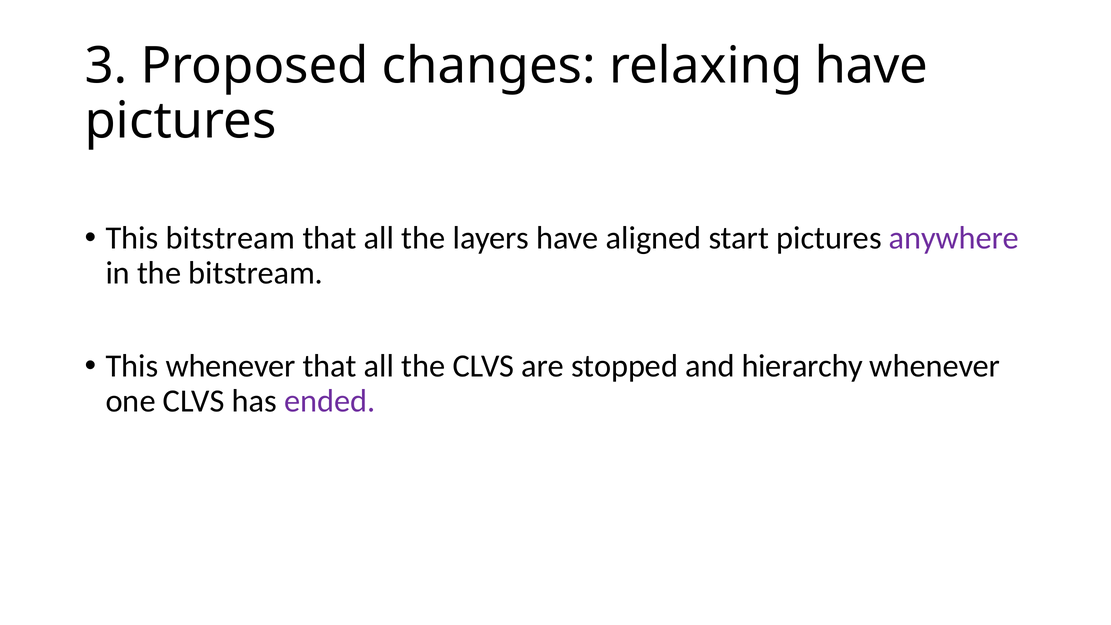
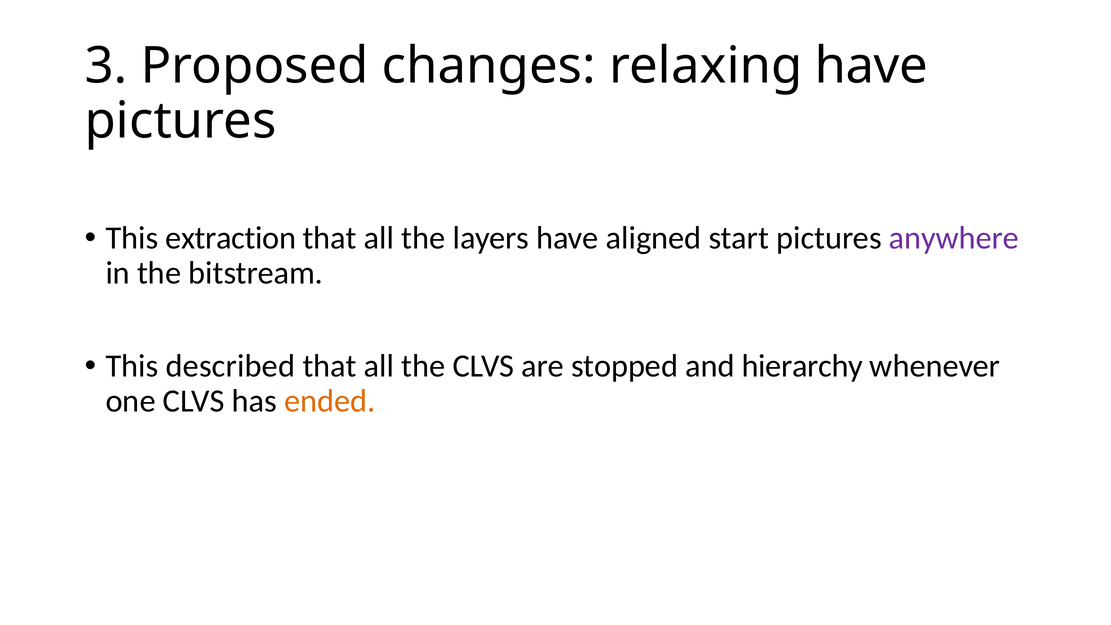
This bitstream: bitstream -> extraction
This whenever: whenever -> described
ended colour: purple -> orange
